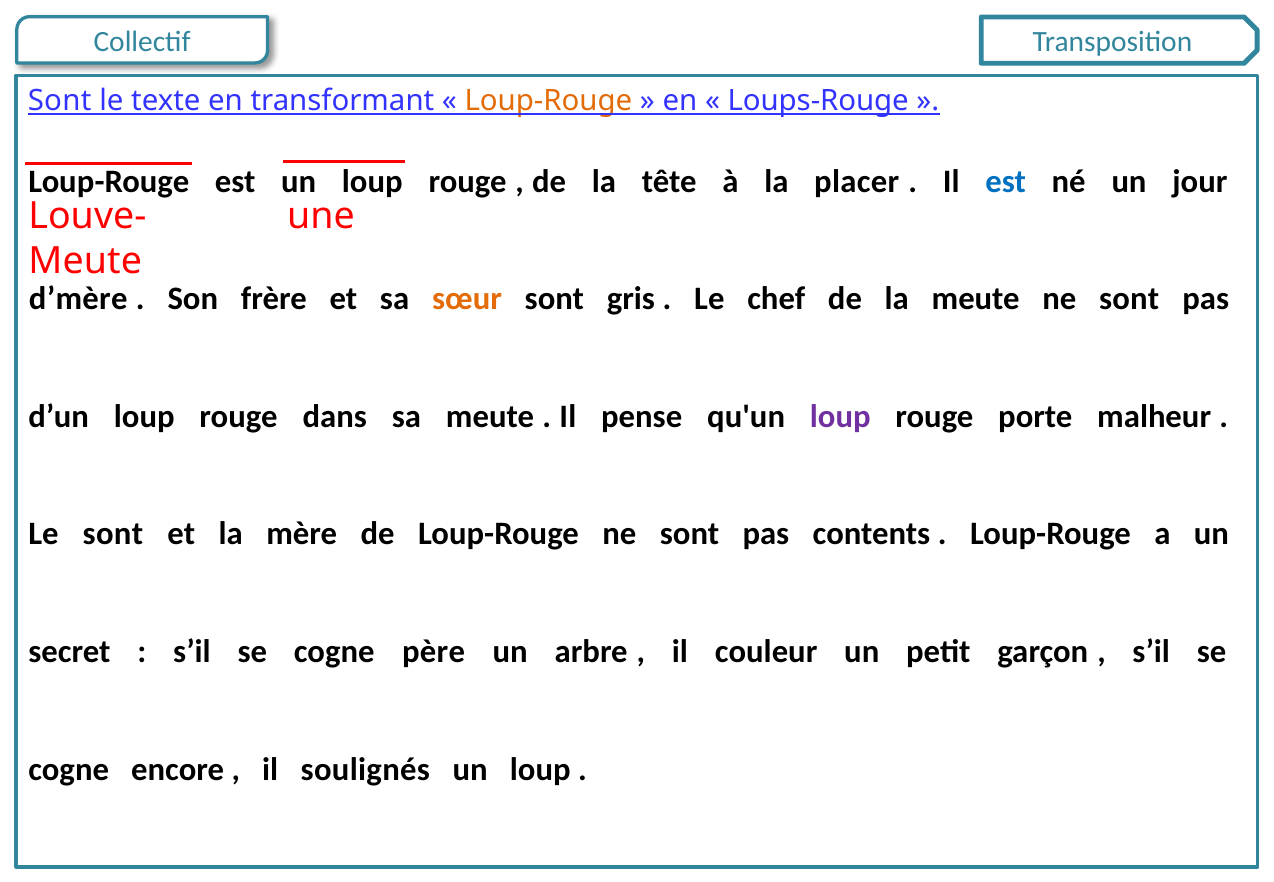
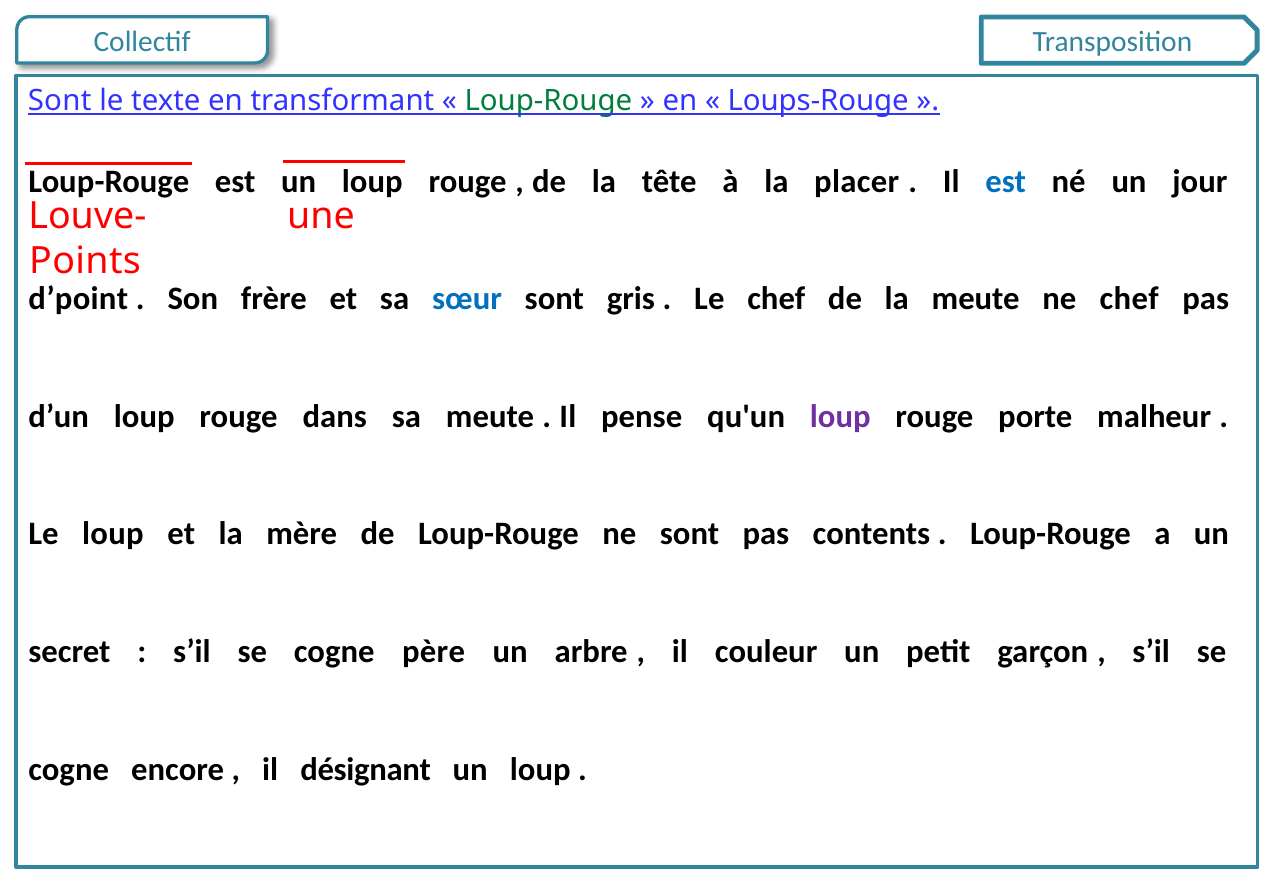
Loup-Rouge at (548, 101) colour: orange -> green
Meute at (85, 262): Meute -> Points
d’mère: d’mère -> d’point
sœur colour: orange -> blue
meute ne sont: sont -> chef
Le sont: sont -> loup
soulignés: soulignés -> désignant
